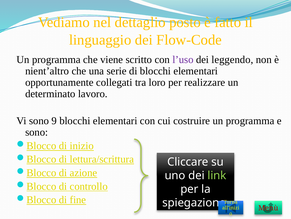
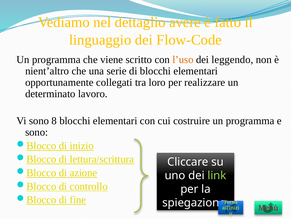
posto: posto -> avere
l’uso colour: purple -> orange
9: 9 -> 8
